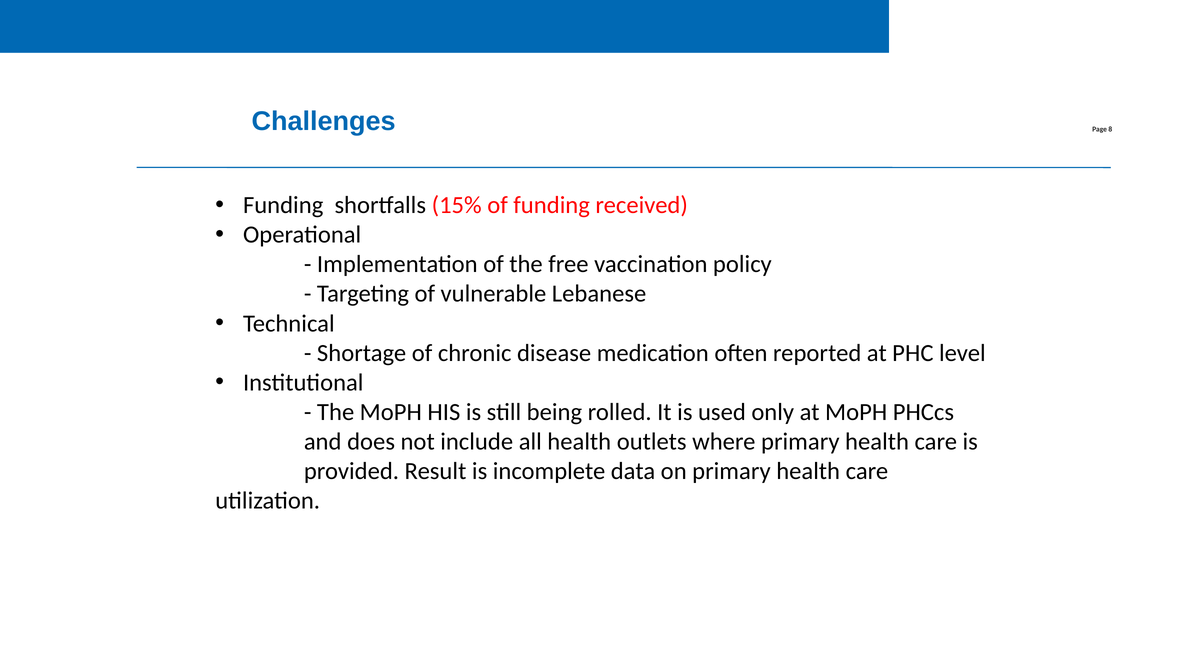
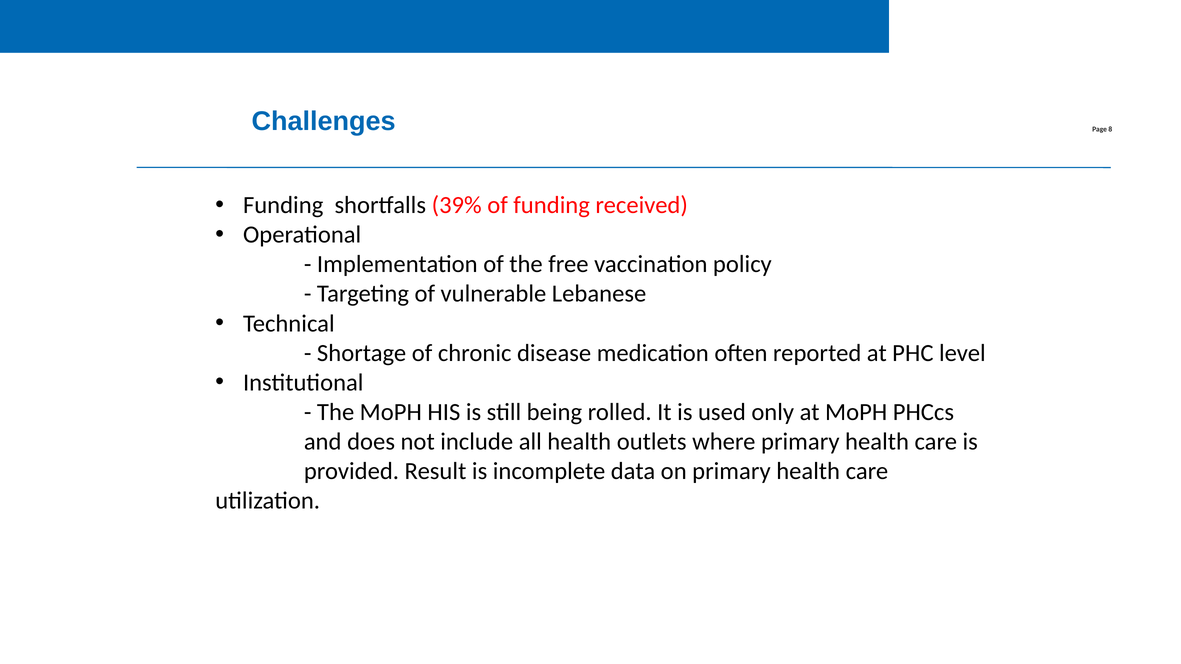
15%: 15% -> 39%
